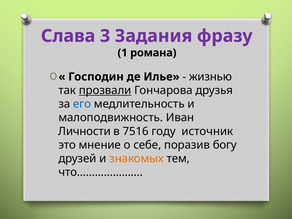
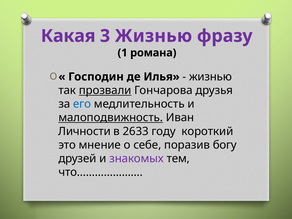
Слава: Слава -> Какая
3 Задания: Задания -> Жизнью
Илье: Илье -> Илья
малоподвижность underline: none -> present
7516: 7516 -> 2633
источник: источник -> короткий
знакомых colour: orange -> purple
